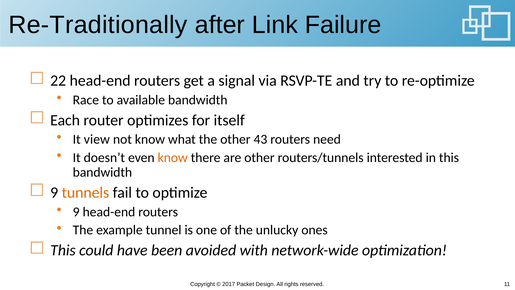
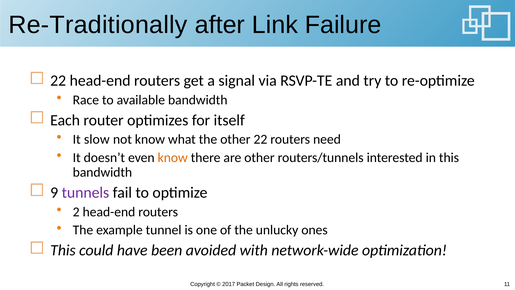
view: view -> slow
other 43: 43 -> 22
tunnels colour: orange -> purple
9 at (76, 212): 9 -> 2
